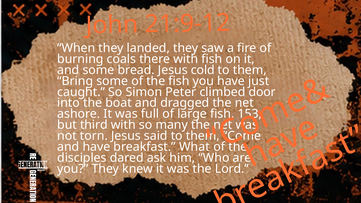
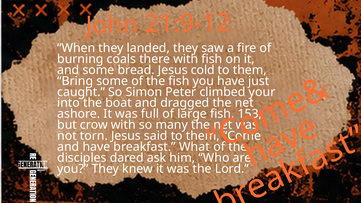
door: door -> your
third: third -> crow
